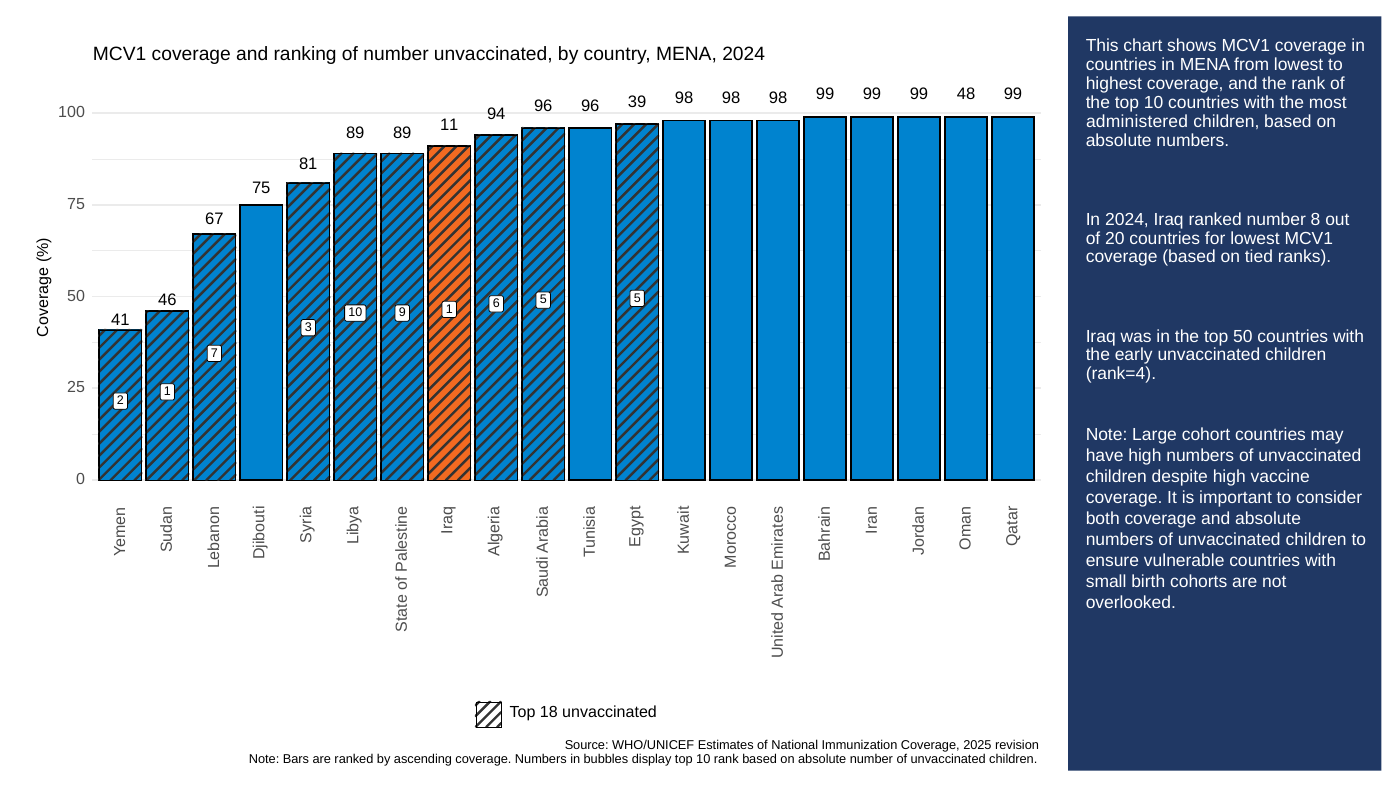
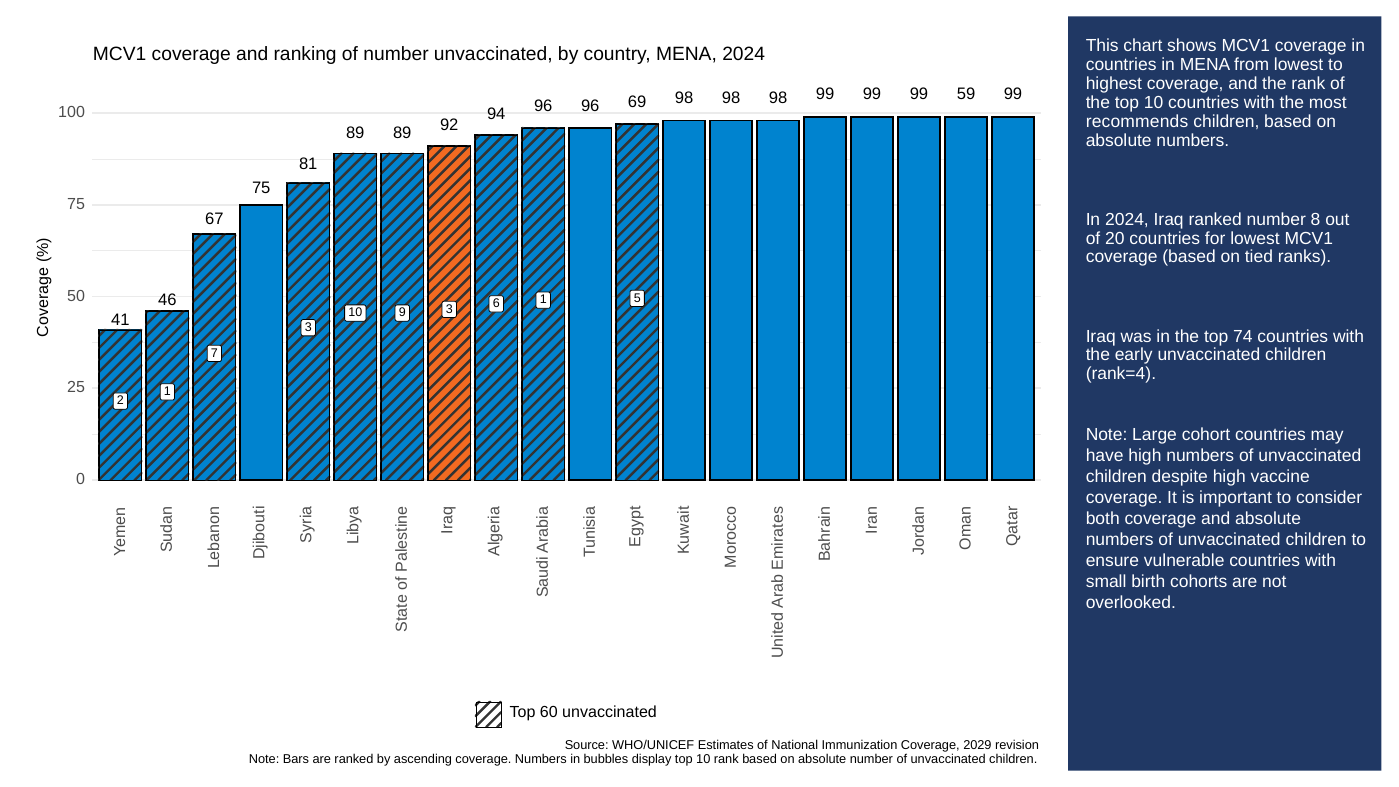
48: 48 -> 59
39: 39 -> 69
administered: administered -> recommends
11: 11 -> 92
10 1: 1 -> 3
6 5: 5 -> 1
top 50: 50 -> 74
18: 18 -> 60
2025: 2025 -> 2029
